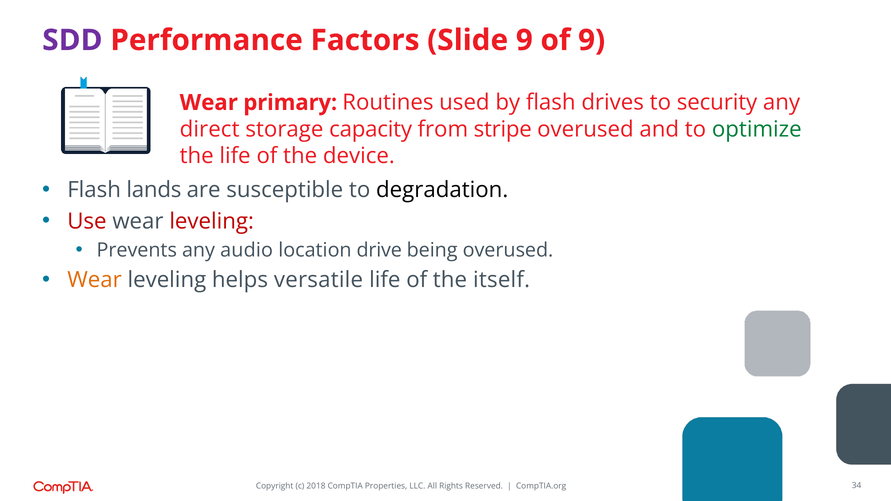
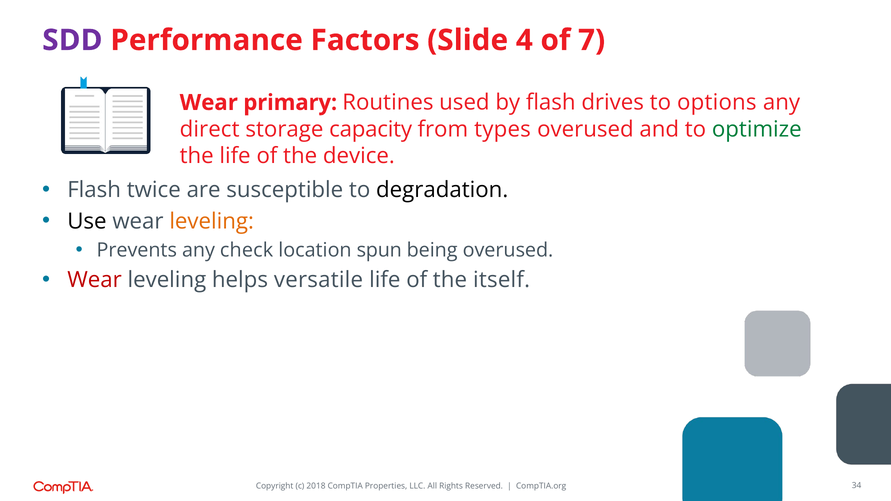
Slide 9: 9 -> 4
of 9: 9 -> 7
security: security -> options
stripe: stripe -> types
lands: lands -> twice
Use colour: red -> black
leveling at (212, 221) colour: red -> orange
audio: audio -> check
drive: drive -> spun
Wear at (95, 280) colour: orange -> red
